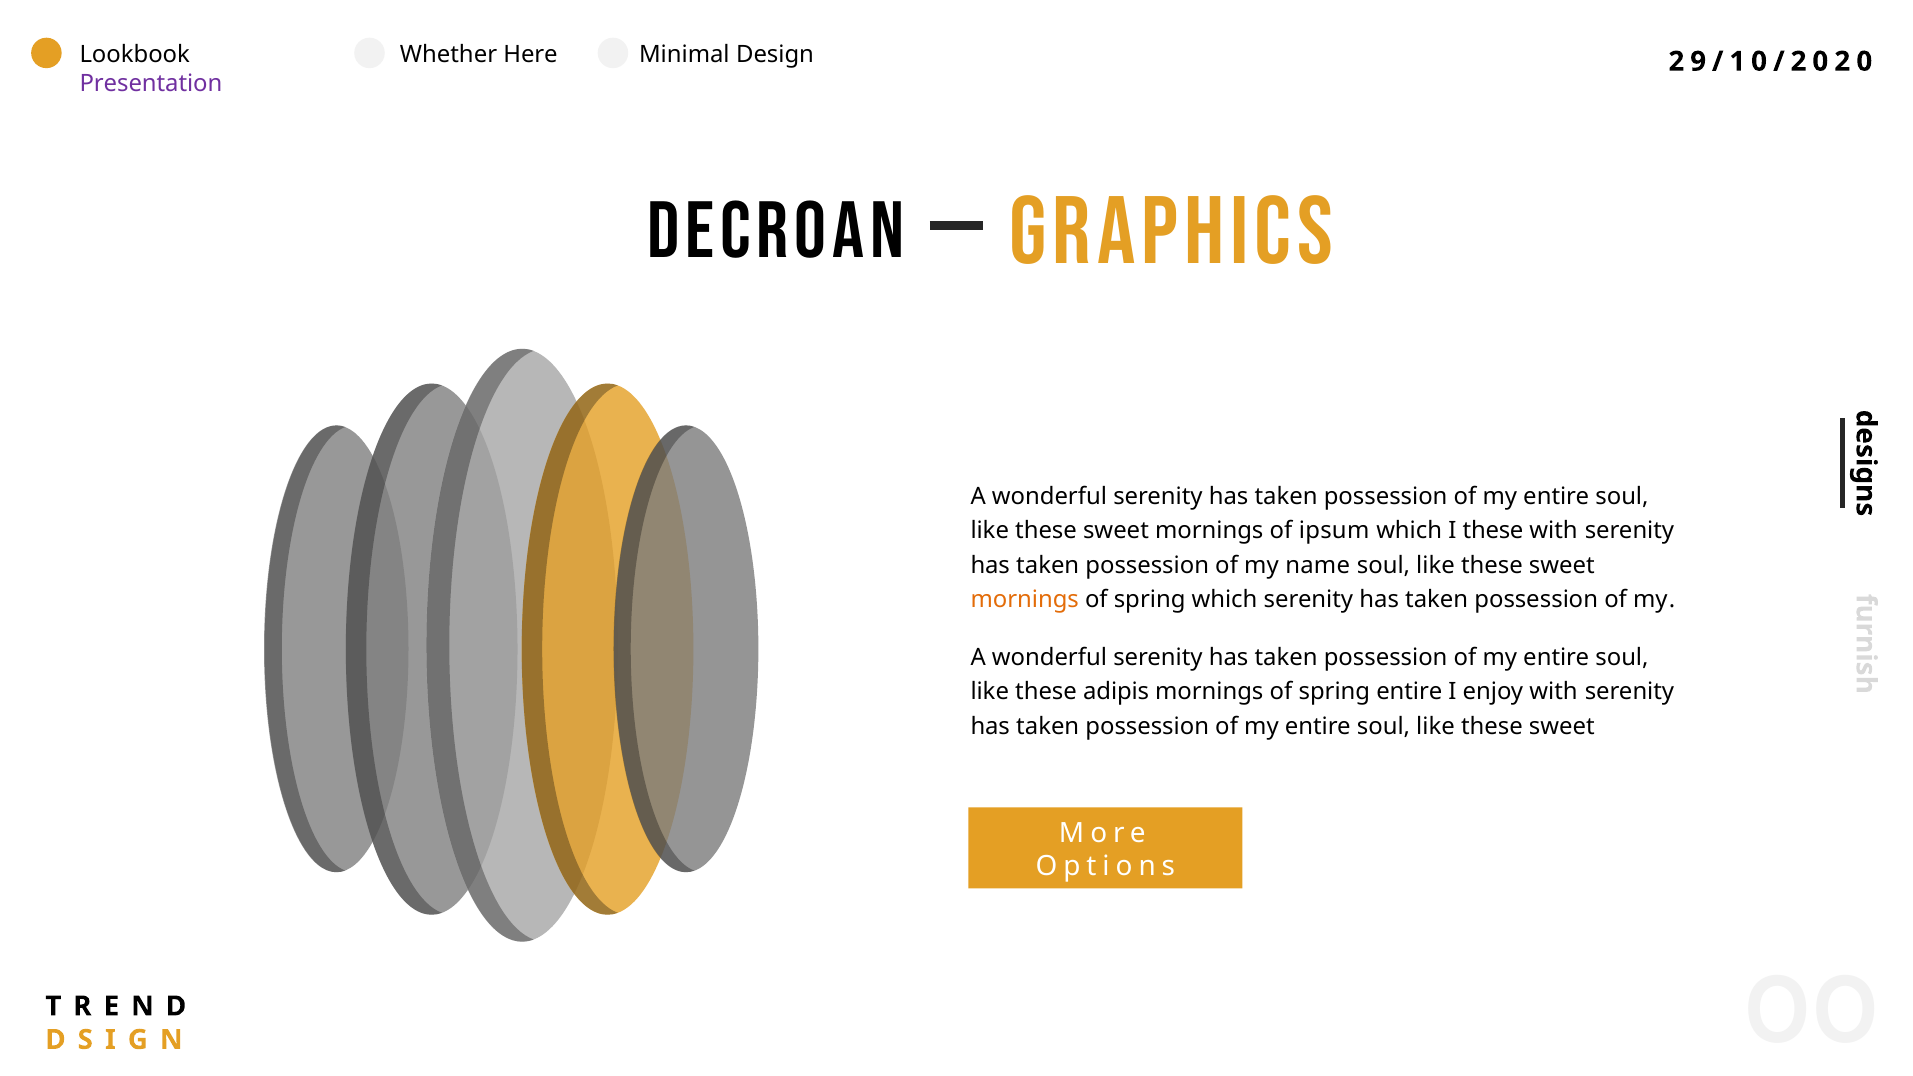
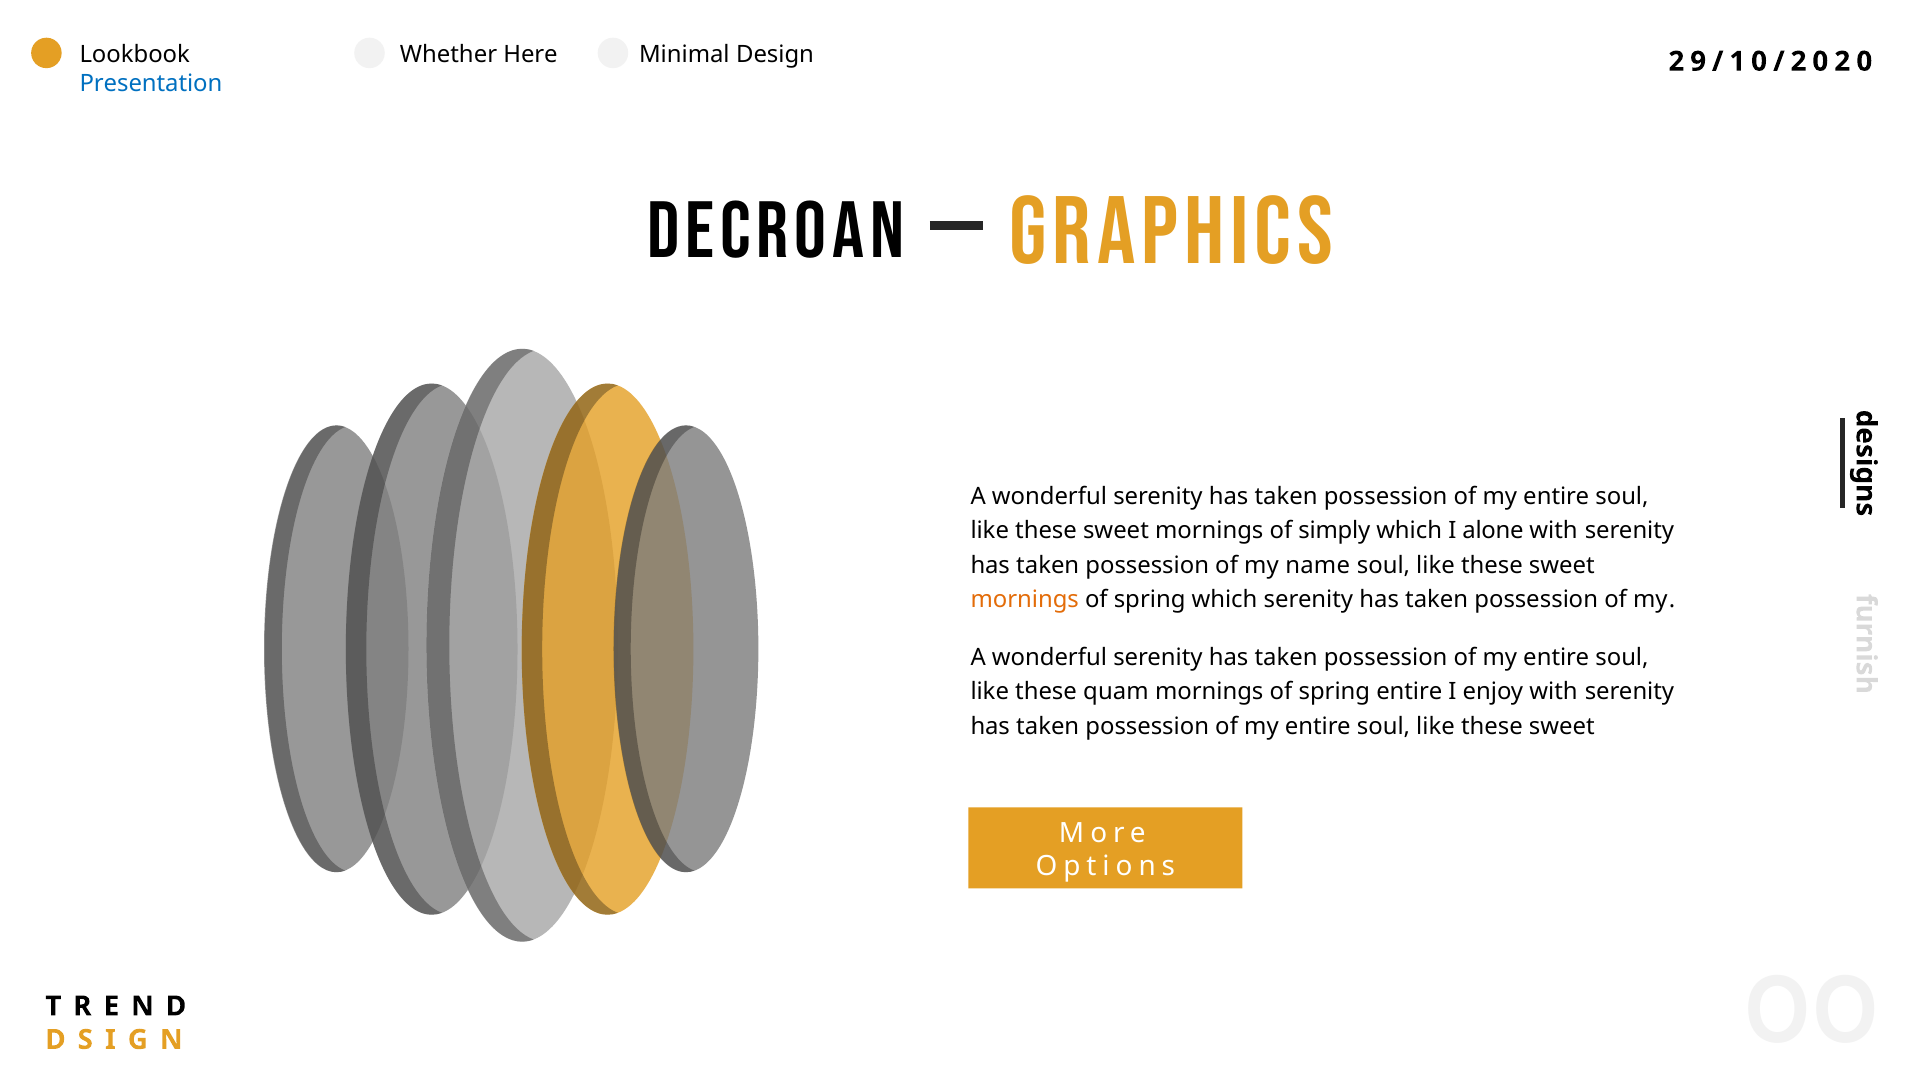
Presentation colour: purple -> blue
ipsum: ipsum -> simply
I these: these -> alone
adipis: adipis -> quam
